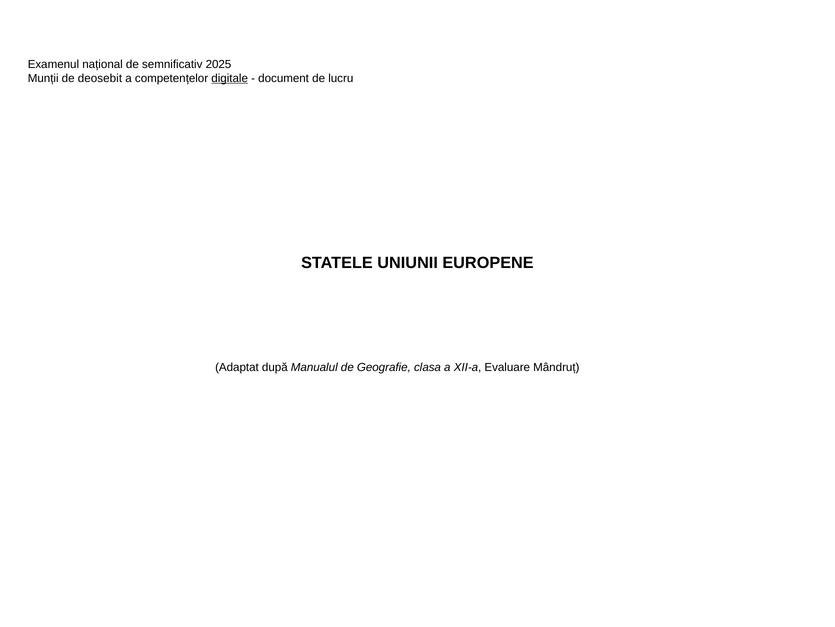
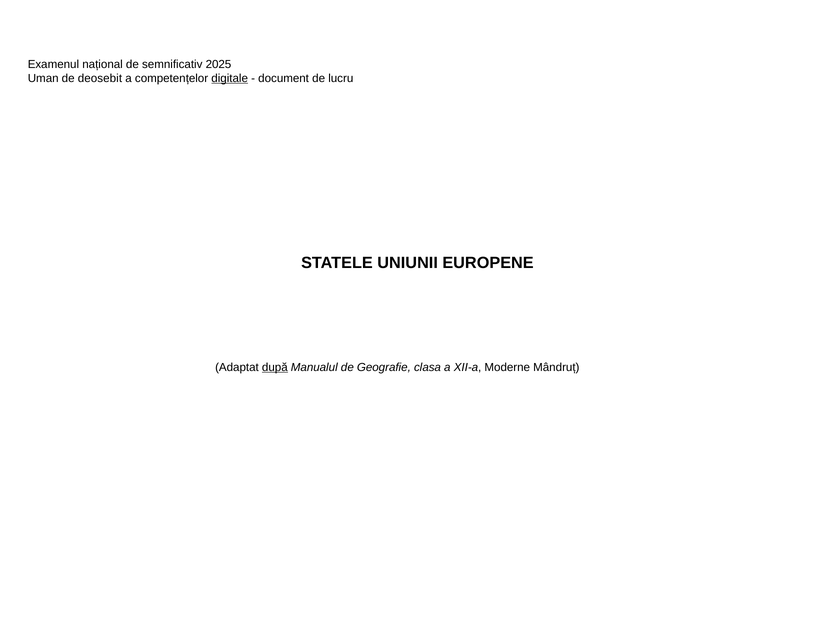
Munții: Munții -> Uman
după underline: none -> present
Evaluare: Evaluare -> Moderne
